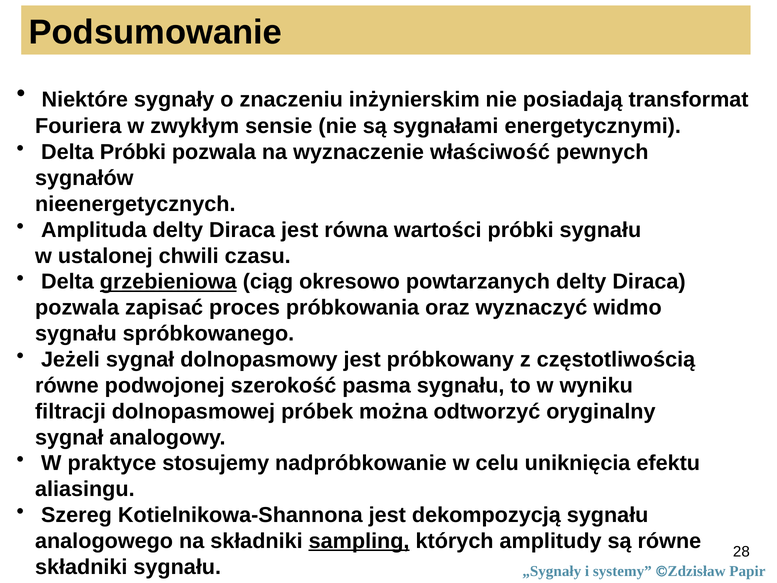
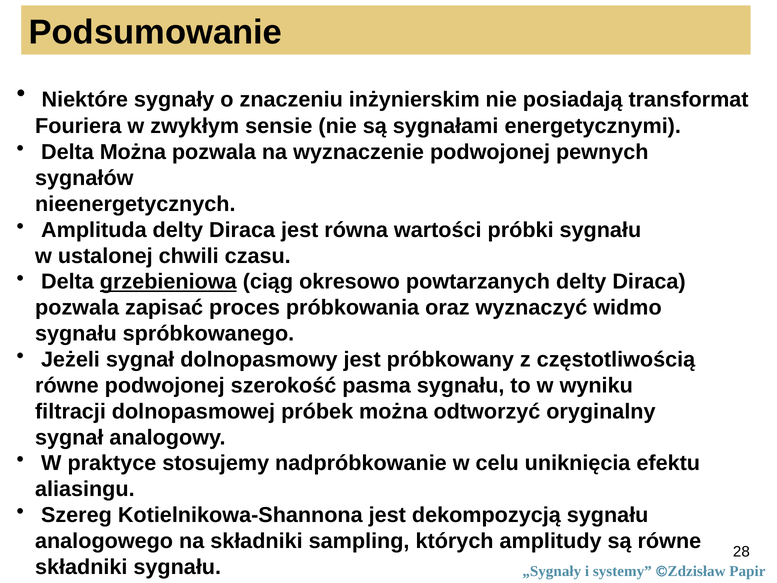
Delta Próbki: Próbki -> Można
wyznaczenie właściwość: właściwość -> podwojonej
sampling underline: present -> none
